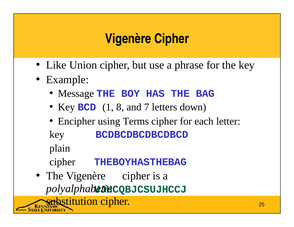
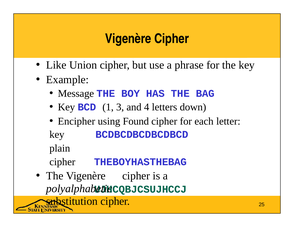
8: 8 -> 3
7: 7 -> 4
Terms: Terms -> Found
